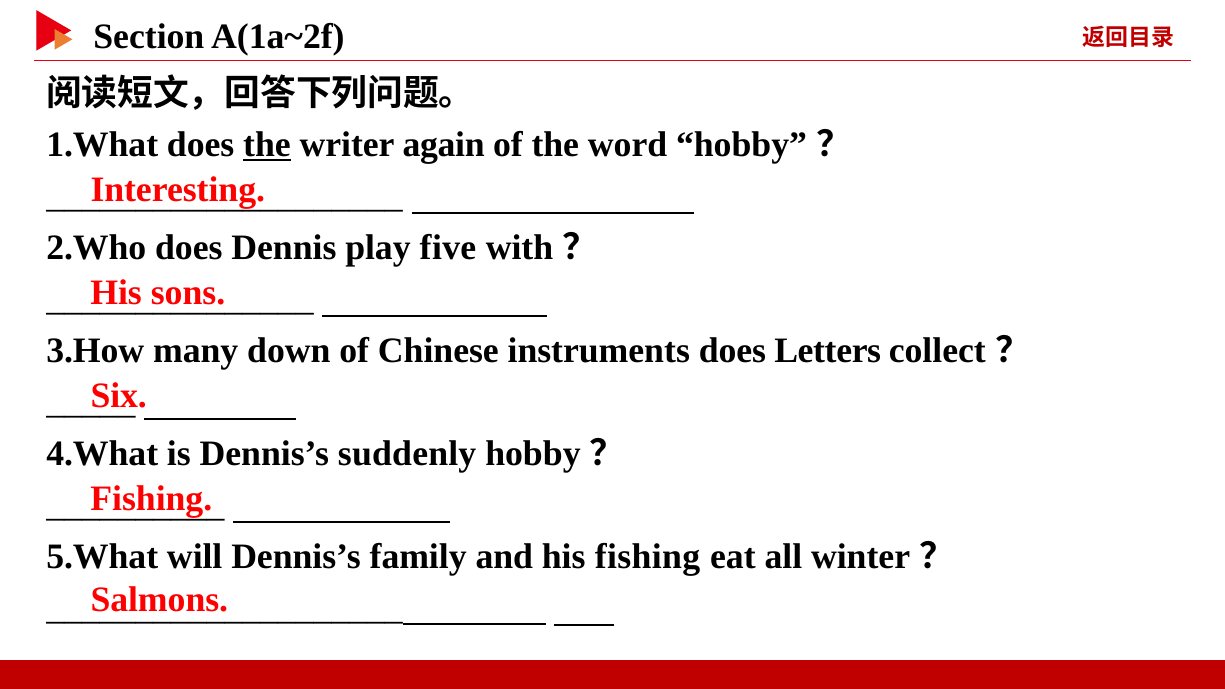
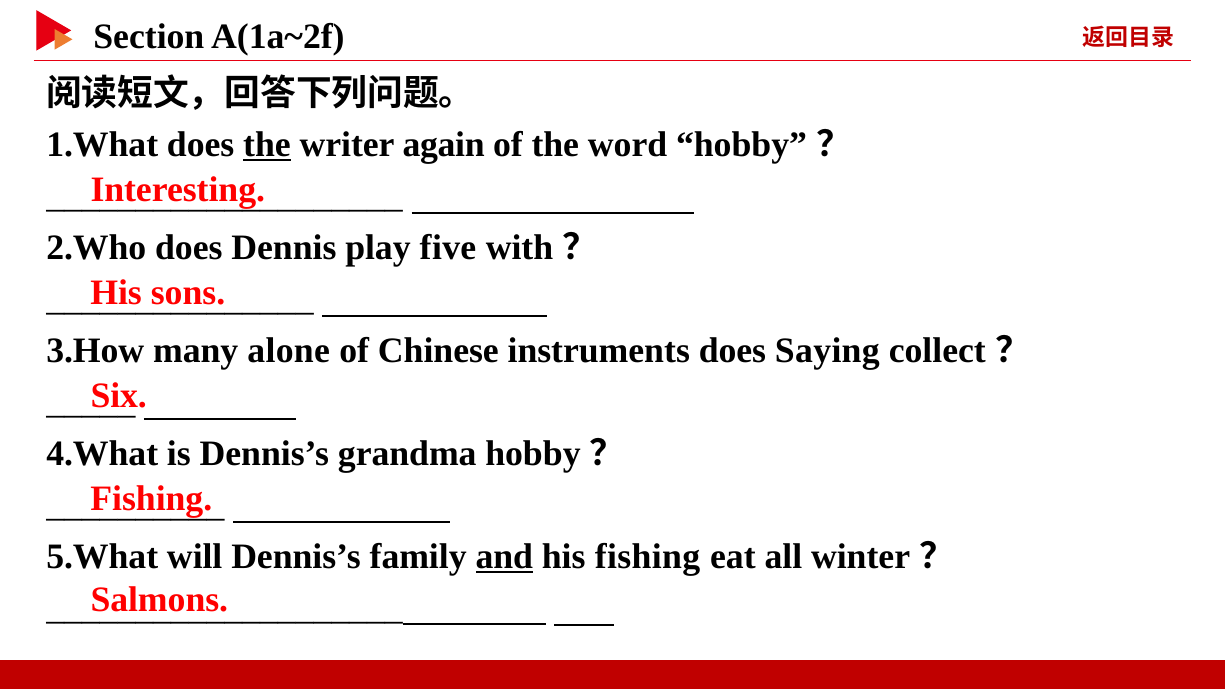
down: down -> alone
Letters: Letters -> Saying
suddenly: suddenly -> grandma
and underline: none -> present
